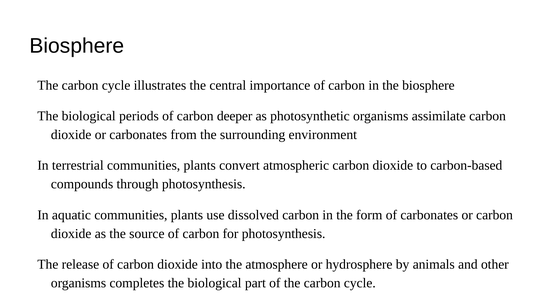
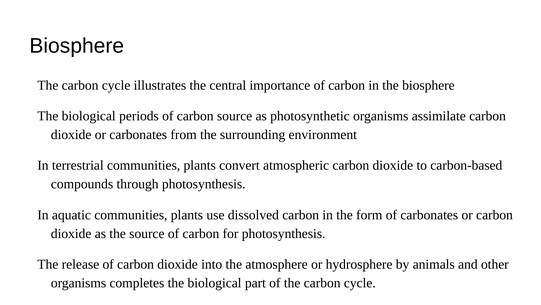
carbon deeper: deeper -> source
